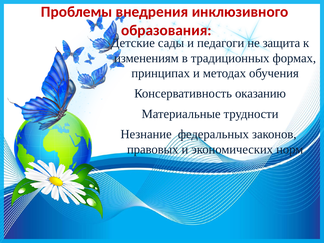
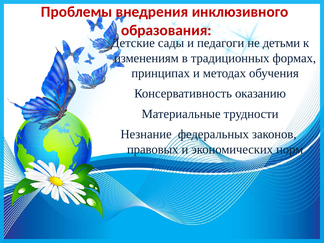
защита: защита -> детьми
